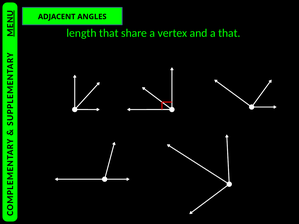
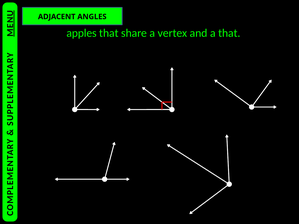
length: length -> apples
